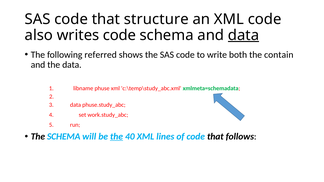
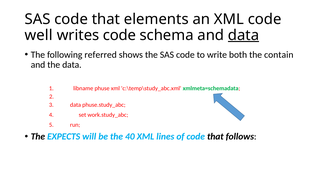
structure: structure -> elements
also: also -> well
The SCHEMA: SCHEMA -> EXPECTS
the at (117, 137) underline: present -> none
